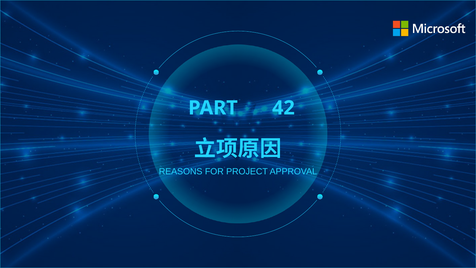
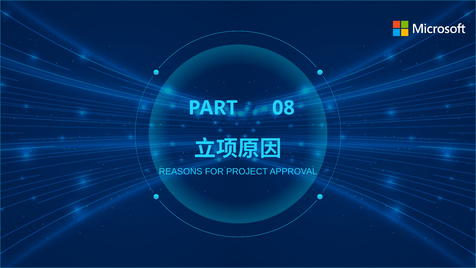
42: 42 -> 08
